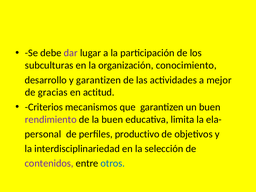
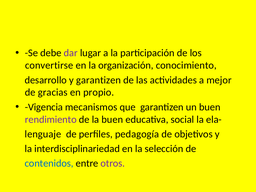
subculturas: subculturas -> convertirse
actitud: actitud -> propio
Criterios: Criterios -> Vigencia
limita: limita -> social
personal: personal -> lenguaje
productivo: productivo -> pedagogía
contenidos colour: purple -> blue
otros colour: blue -> purple
